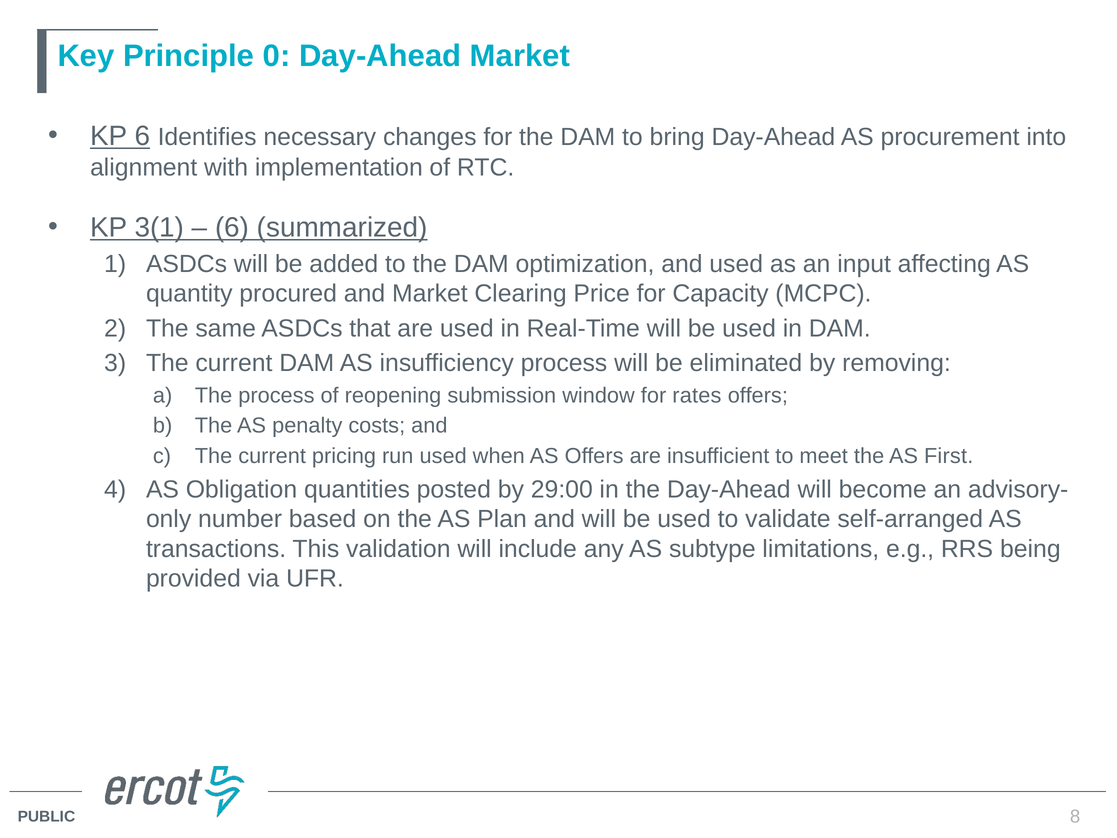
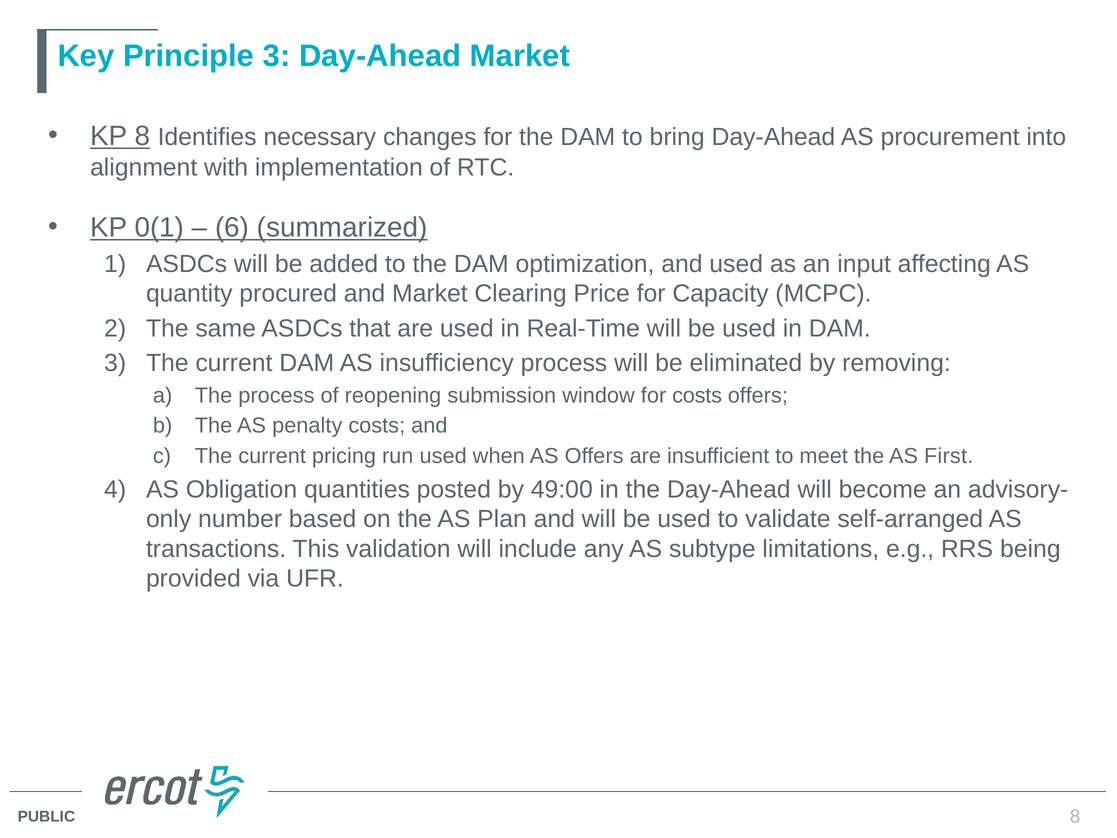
Principle 0: 0 -> 3
KP 6: 6 -> 8
3(1: 3(1 -> 0(1
for rates: rates -> costs
29:00: 29:00 -> 49:00
